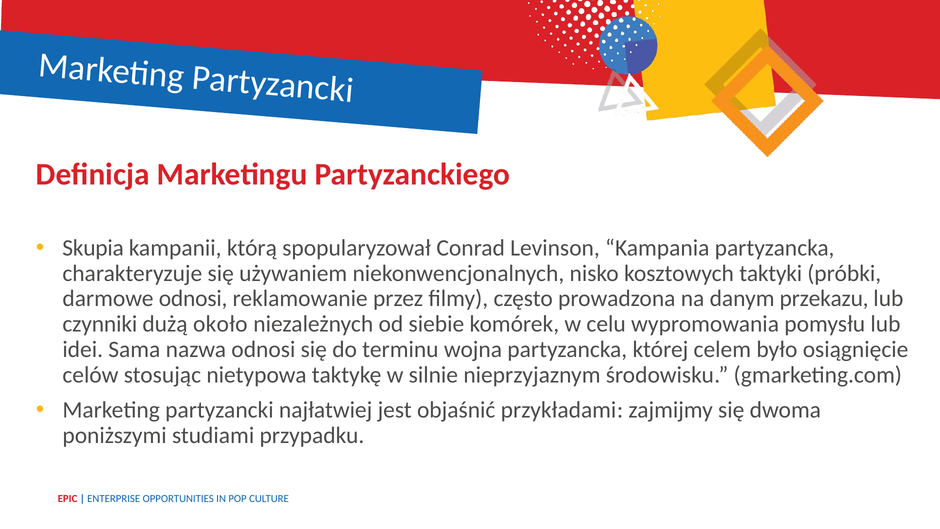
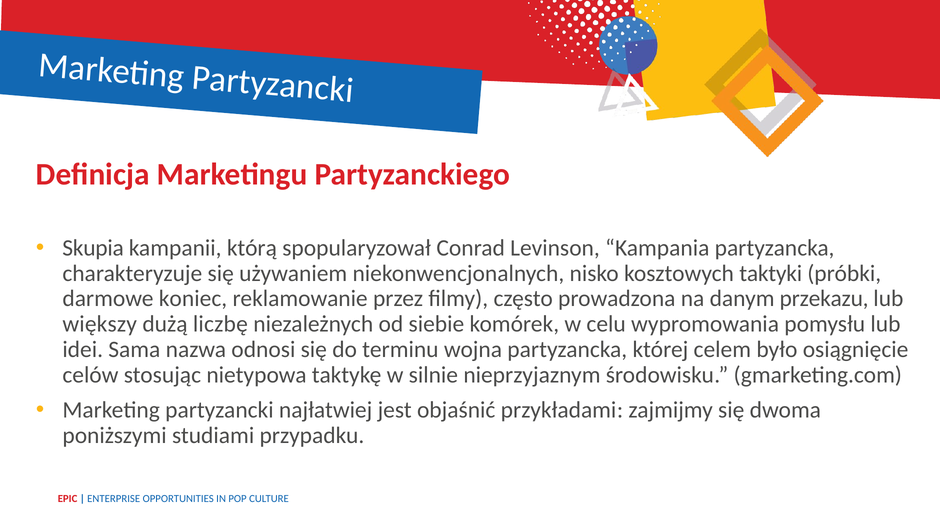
darmowe odnosi: odnosi -> koniec
czynniki: czynniki -> większy
około: około -> liczbę
